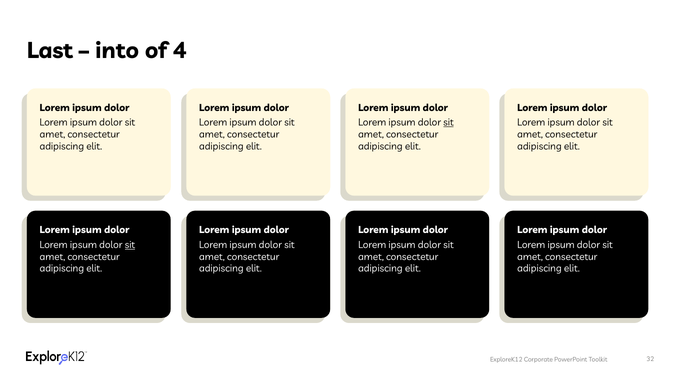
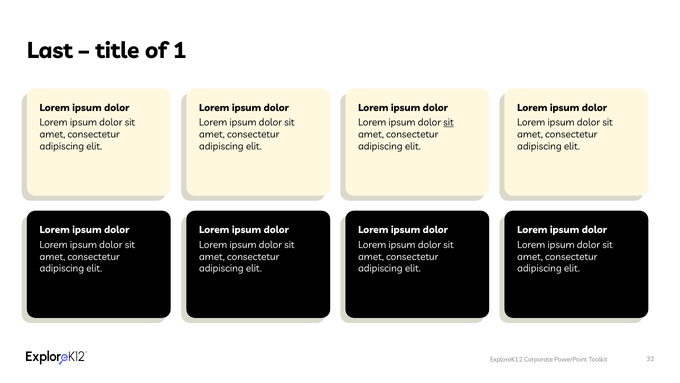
into: into -> title
4: 4 -> 1
sit at (130, 245) underline: present -> none
